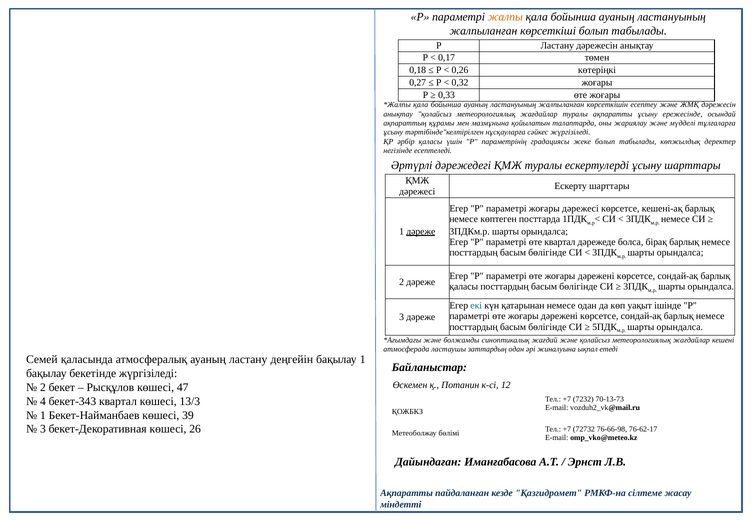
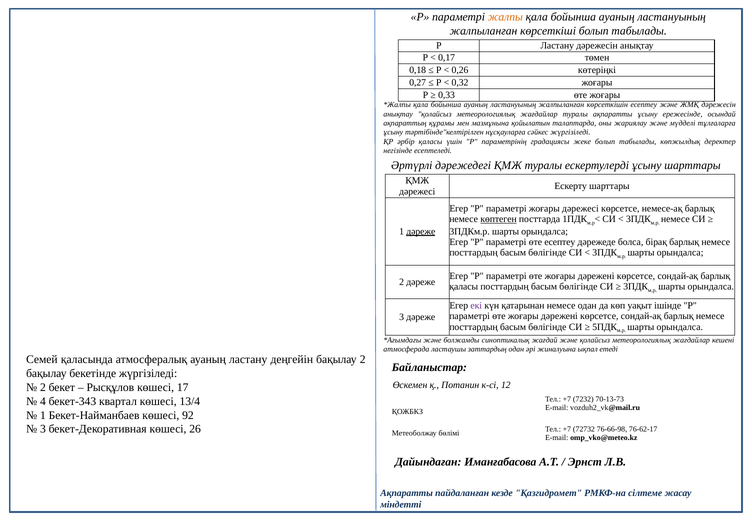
кешені-ақ: кешені-ақ -> немесе-ақ
көптеген underline: none -> present
өте квартал: квартал -> есептеу
екі colour: blue -> purple
бақылау 1: 1 -> 2
47: 47 -> 17
13/3: 13/3 -> 13/4
39: 39 -> 92
